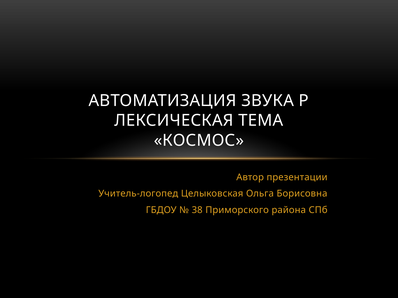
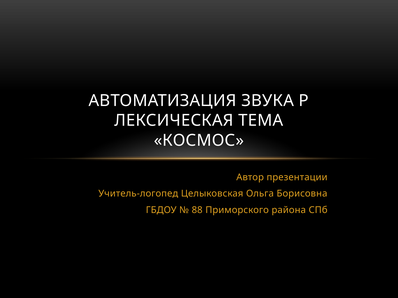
38: 38 -> 88
